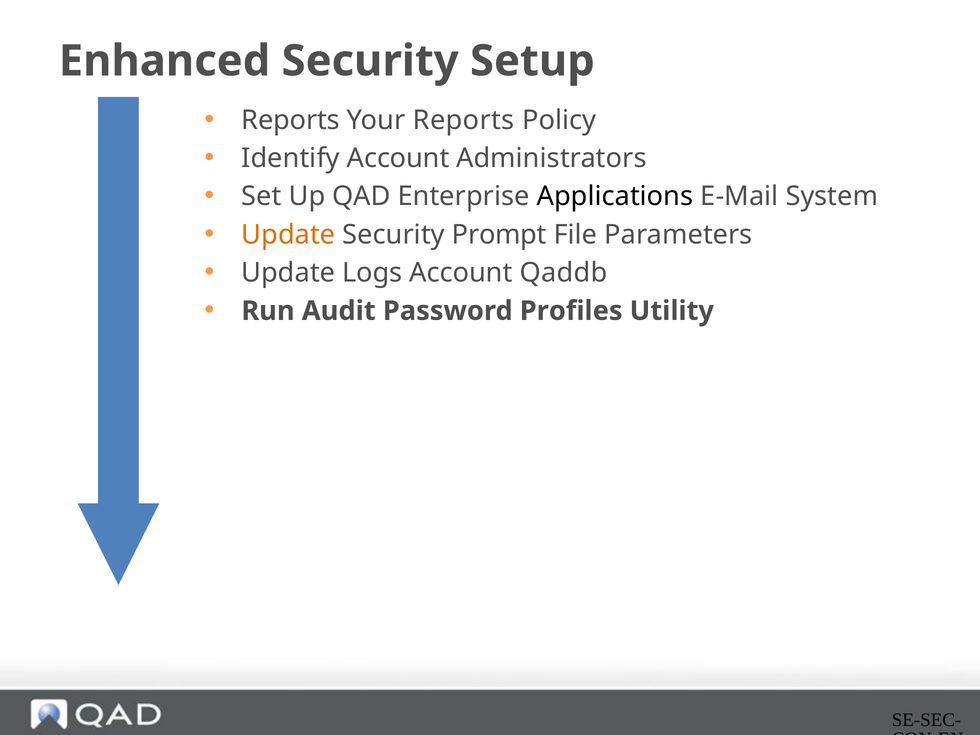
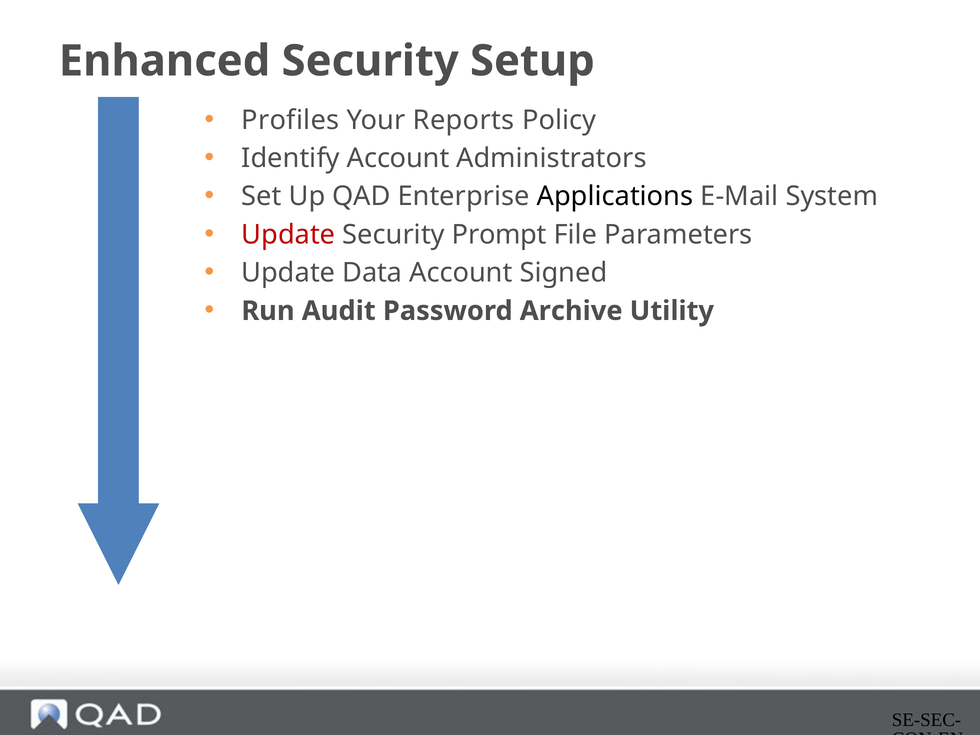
Reports at (291, 120): Reports -> Profiles
Update at (288, 235) colour: orange -> red
Logs: Logs -> Data
Qaddb: Qaddb -> Signed
Profiles: Profiles -> Archive
